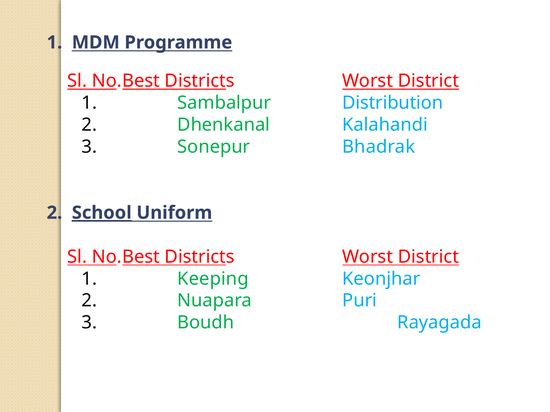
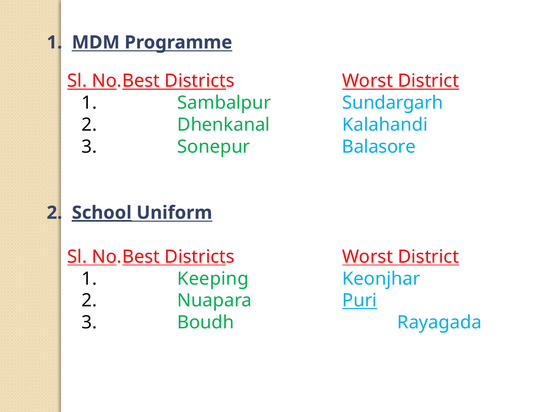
Distribution: Distribution -> Sundargarh
Bhadrak: Bhadrak -> Balasore
Puri underline: none -> present
